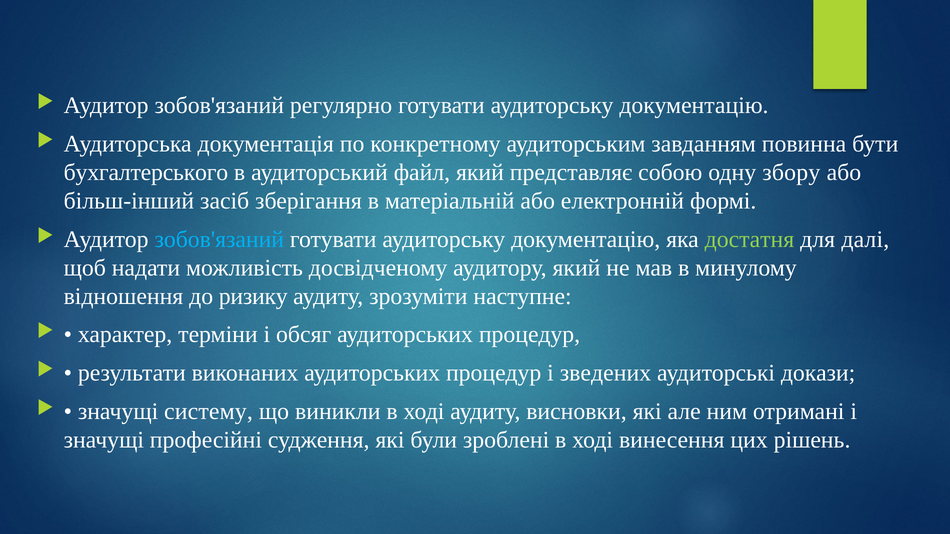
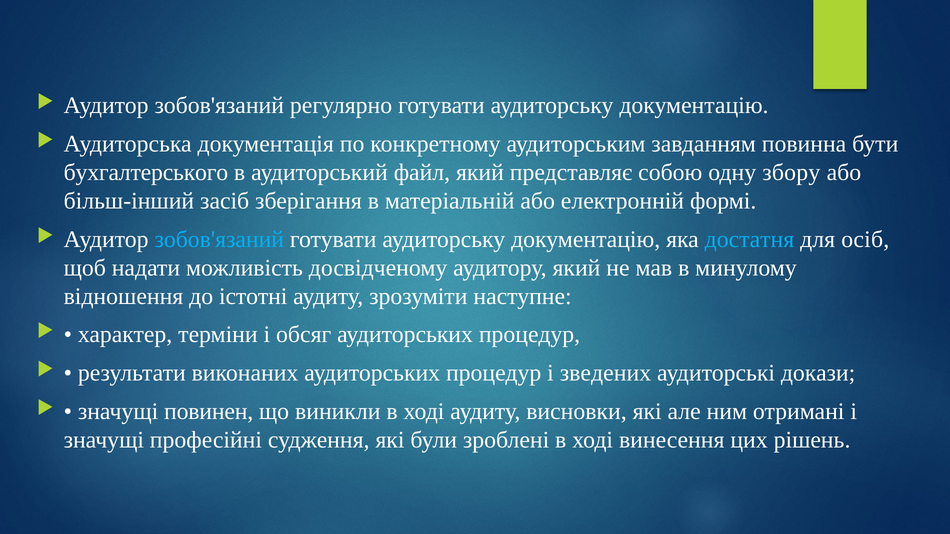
достатня colour: light green -> light blue
далі: далі -> осіб
ризику: ризику -> істотні
систему: систему -> повинен
